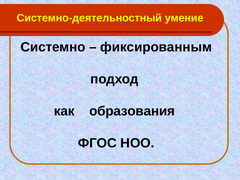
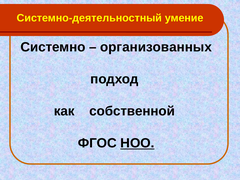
фиксированным: фиксированным -> организованных
образования: образования -> собственной
НОО underline: none -> present
